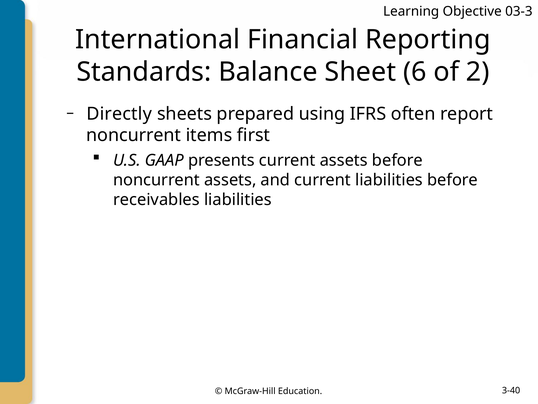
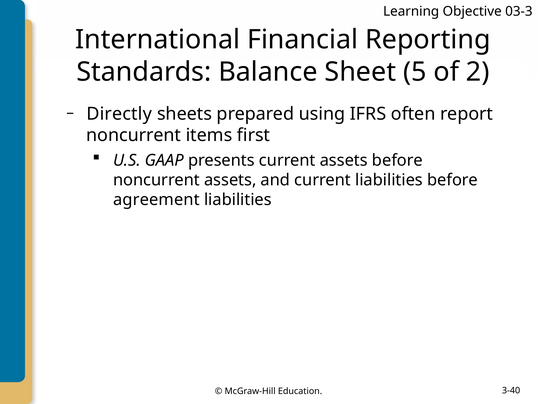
6: 6 -> 5
receivables: receivables -> agreement
